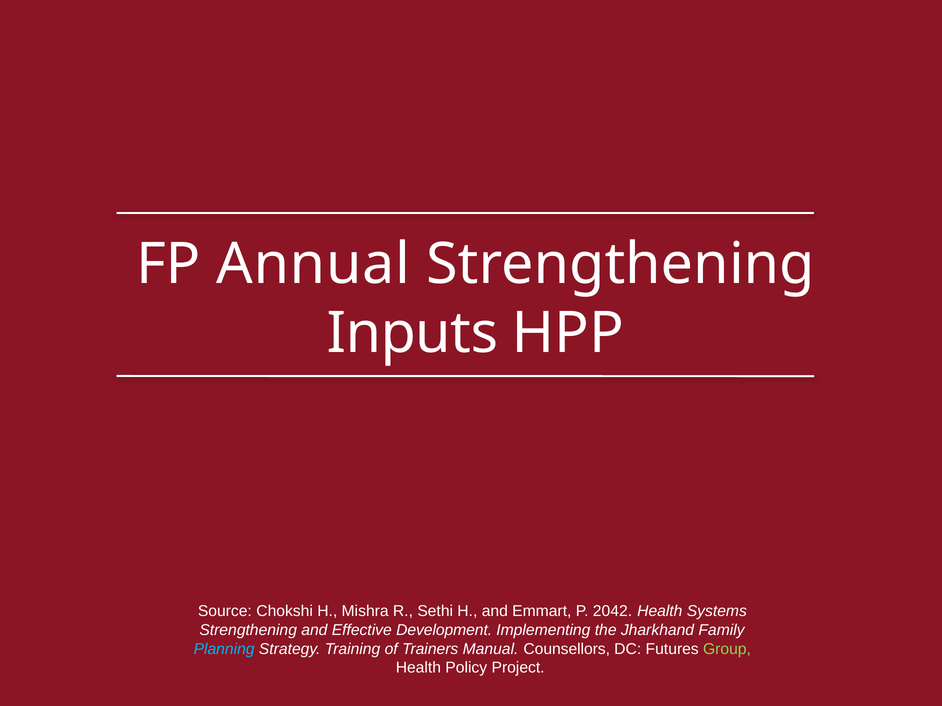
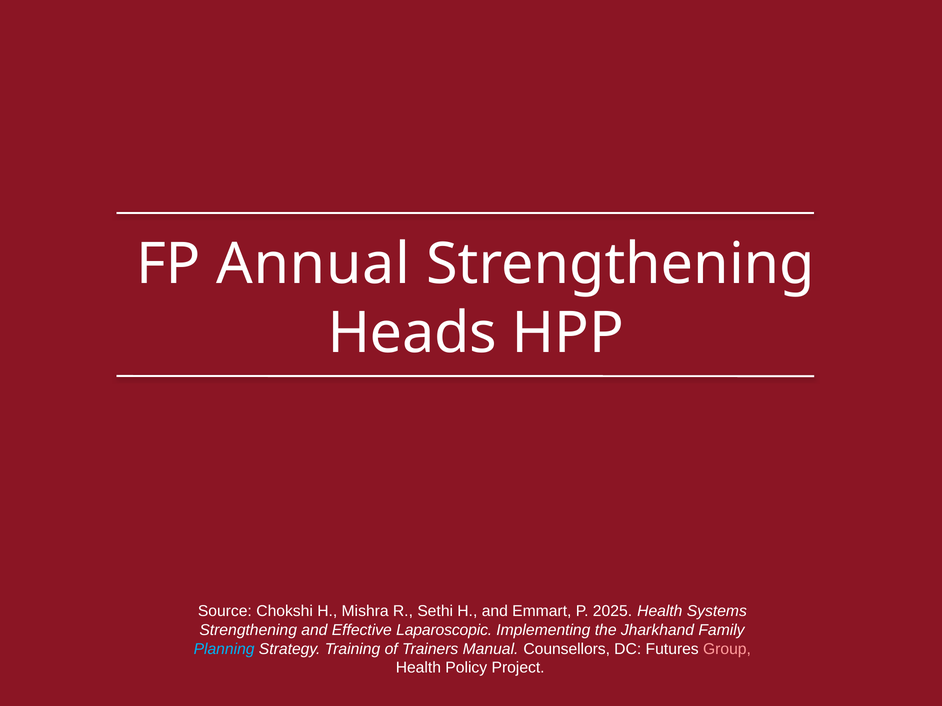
Inputs: Inputs -> Heads
2042: 2042 -> 2025
Development: Development -> Laparoscopic
Group colour: light green -> pink
